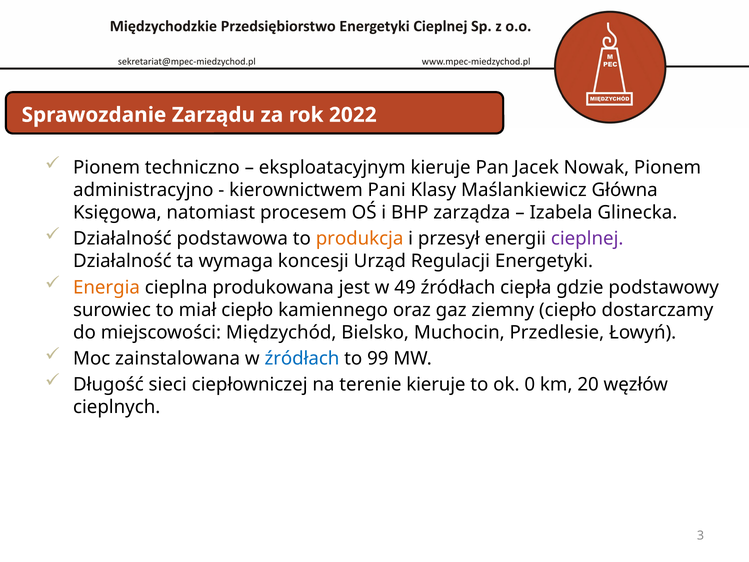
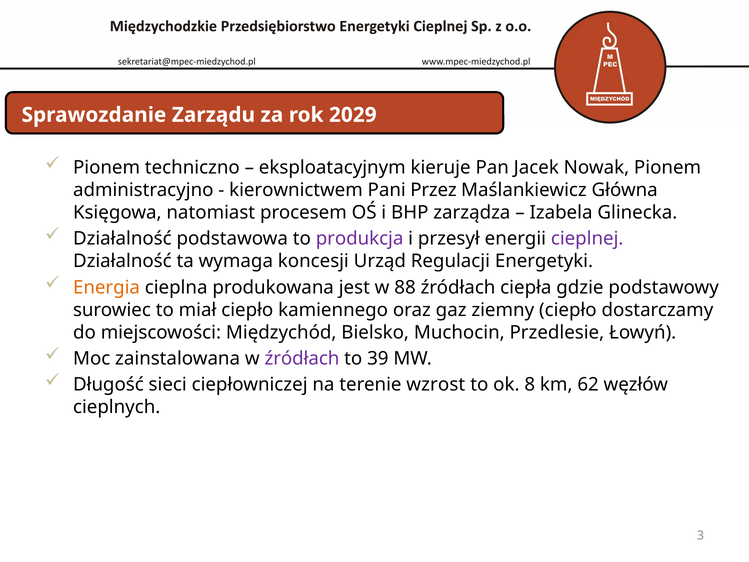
2022: 2022 -> 2029
Klasy: Klasy -> Przez
produkcja colour: orange -> purple
49: 49 -> 88
źródłach at (302, 358) colour: blue -> purple
99: 99 -> 39
terenie kieruje: kieruje -> wzrost
0: 0 -> 8
20: 20 -> 62
